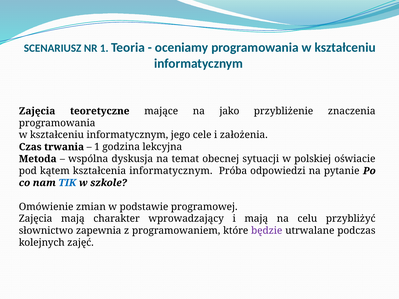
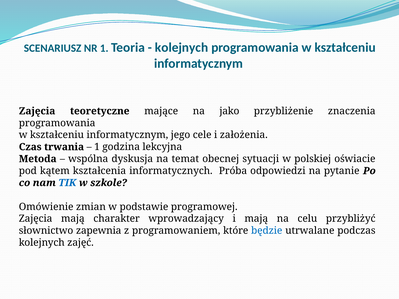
oceniamy at (182, 48): oceniamy -> kolejnych
kształcenia informatycznym: informatycznym -> informatycznych
będzie colour: purple -> blue
